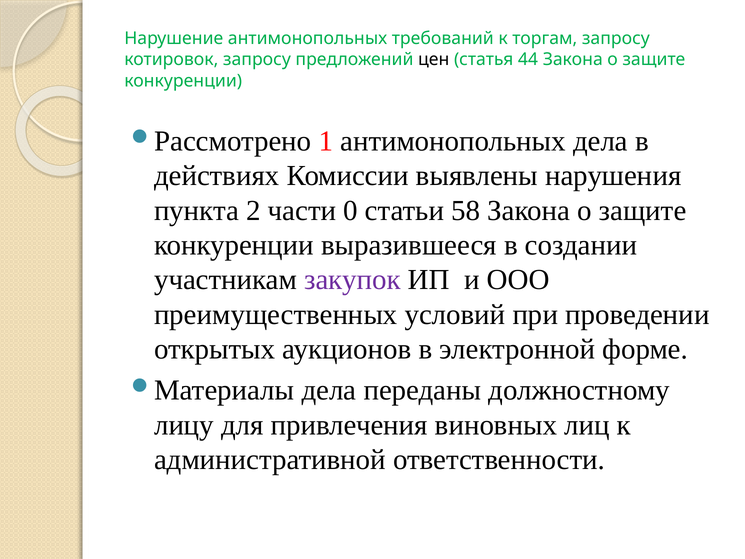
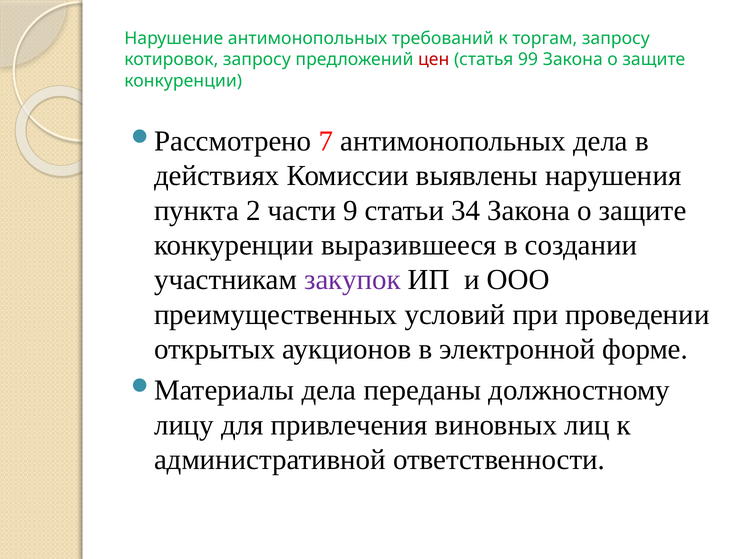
цен colour: black -> red
44: 44 -> 99
1: 1 -> 7
0: 0 -> 9
58: 58 -> 34
